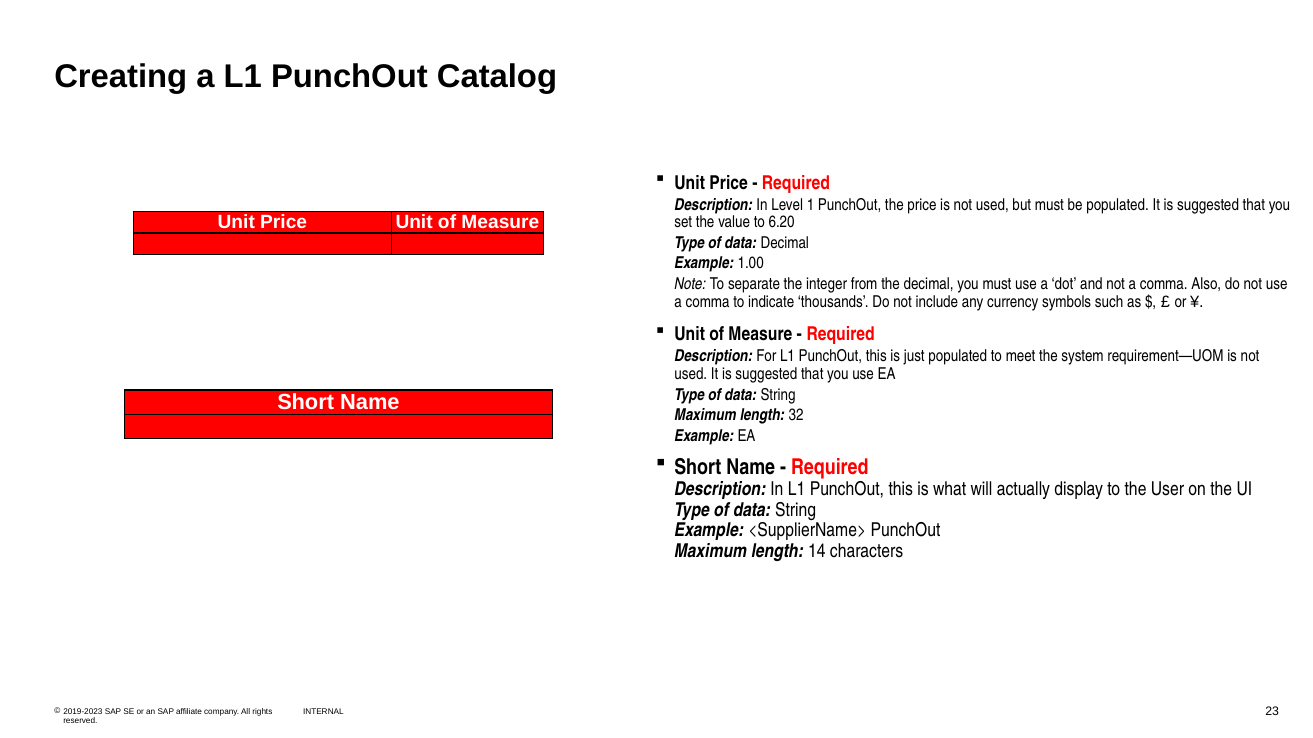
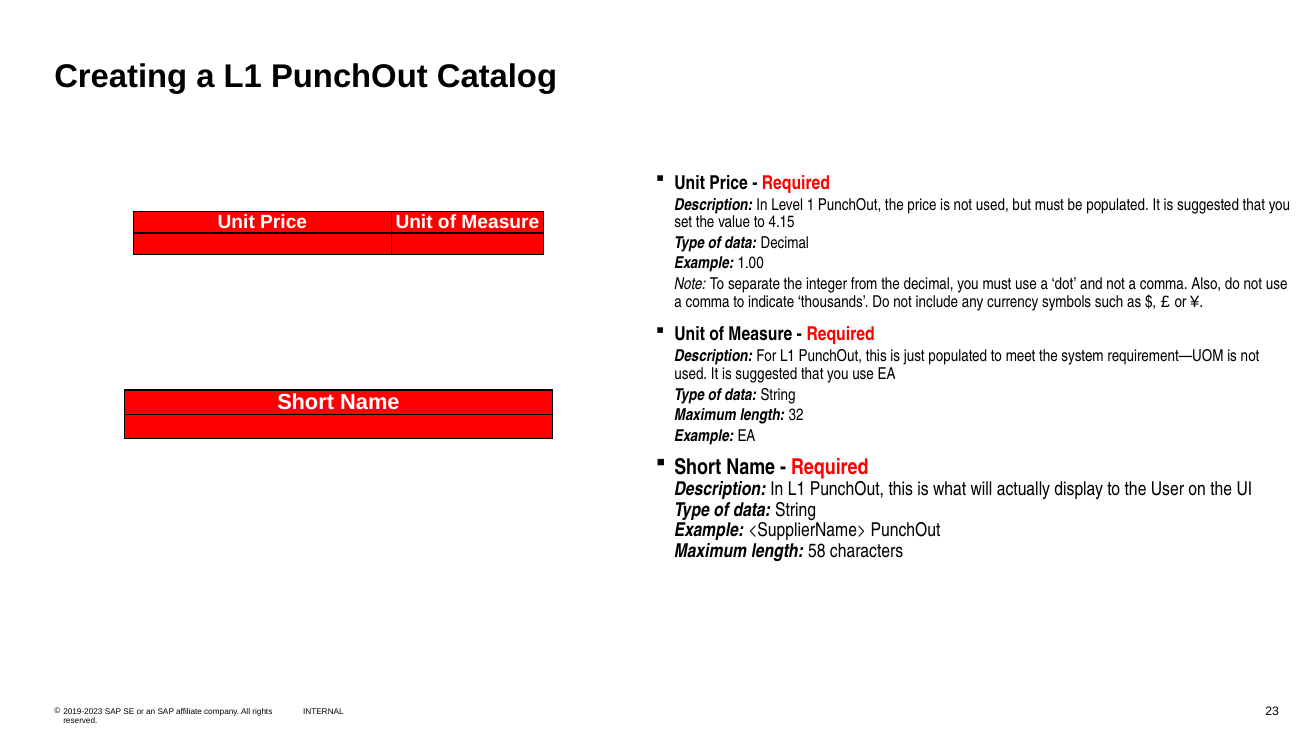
6.20: 6.20 -> 4.15
14: 14 -> 58
